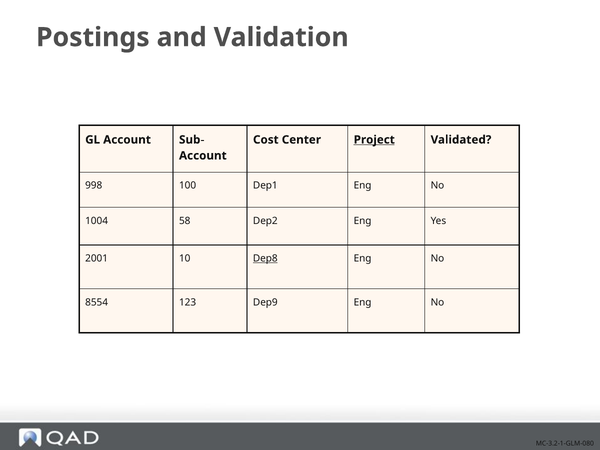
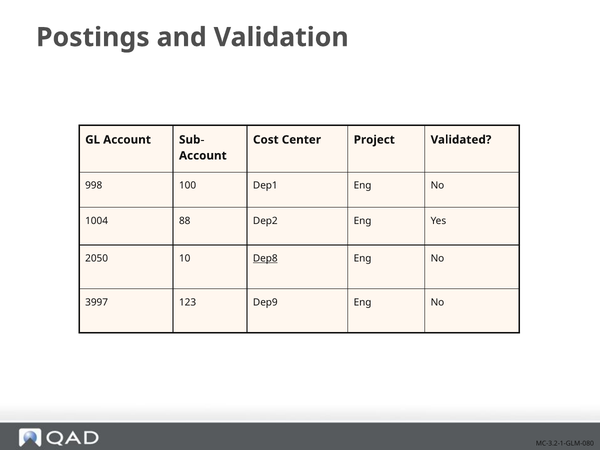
Project underline: present -> none
58: 58 -> 88
2001: 2001 -> 2050
8554: 8554 -> 3997
